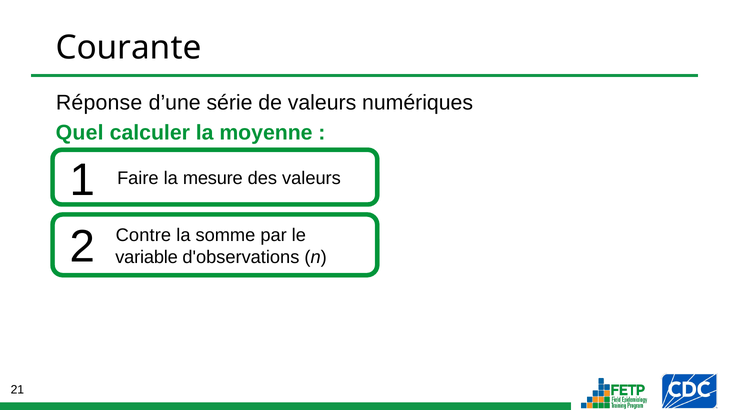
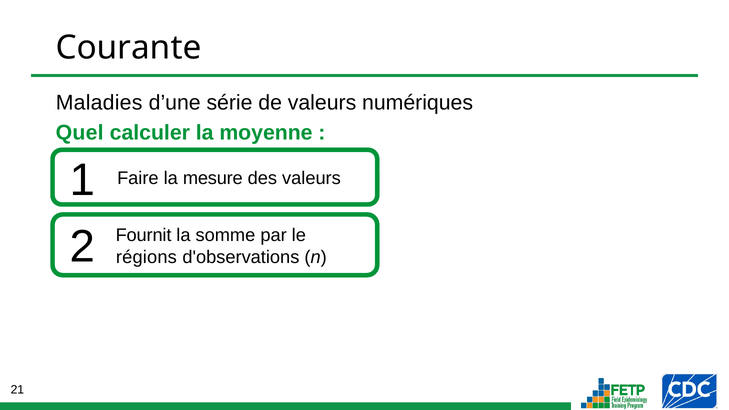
Réponse: Réponse -> Maladies
Contre: Contre -> Fournit
variable: variable -> régions
